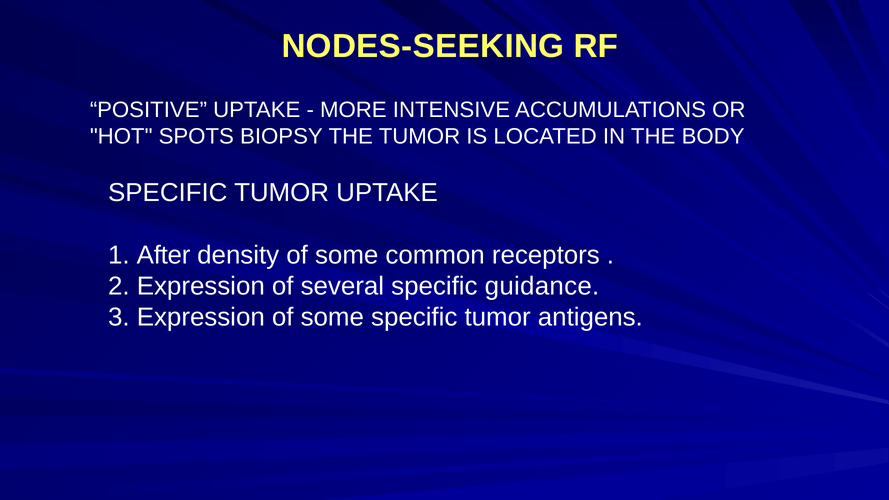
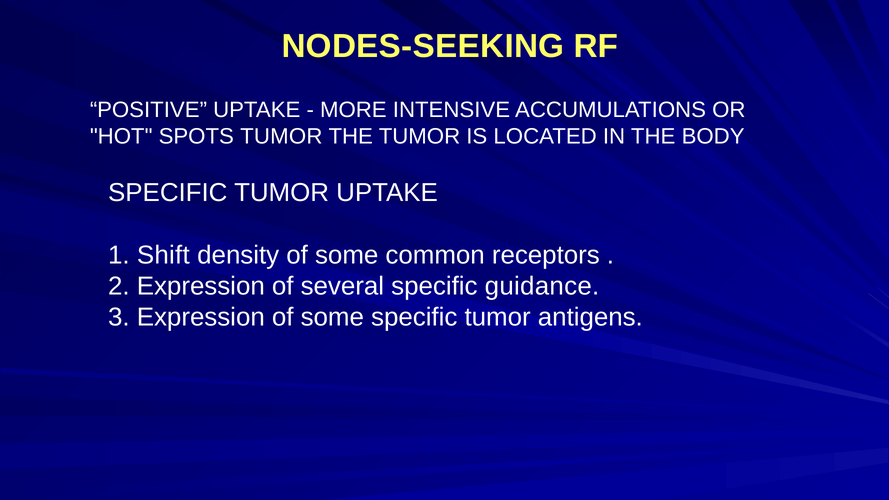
SPOTS BIOPSY: BIOPSY -> TUMOR
After: After -> Shift
